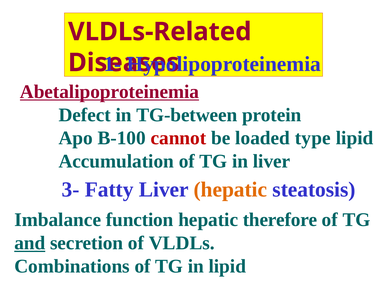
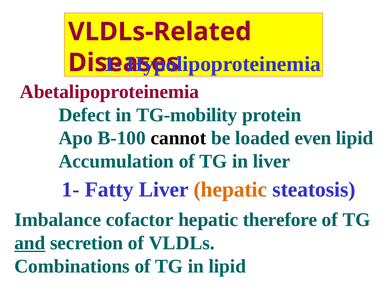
Abetalipoproteinemia underline: present -> none
TG-between: TG-between -> TG-mobility
cannot colour: red -> black
type: type -> even
3- at (71, 189): 3- -> 1-
function: function -> cofactor
